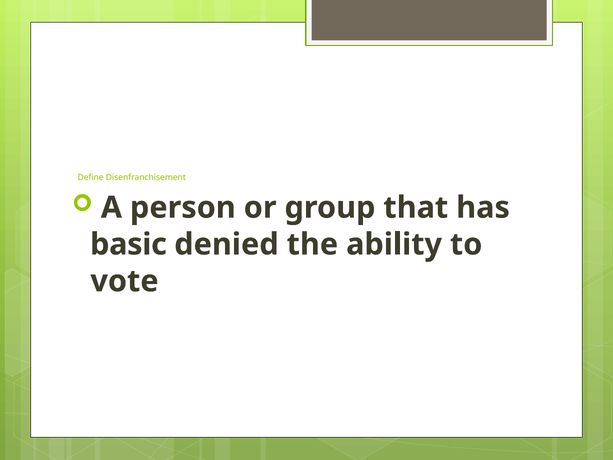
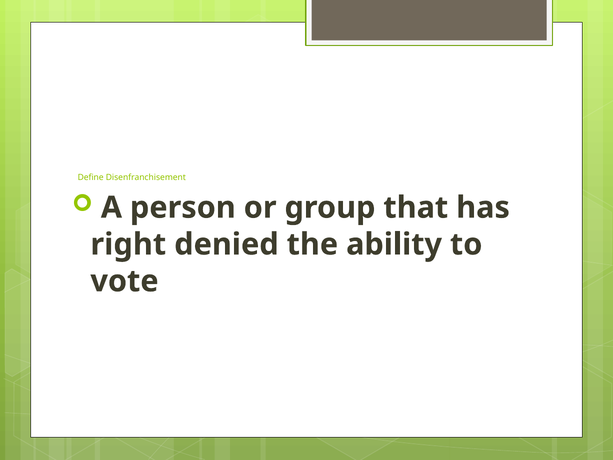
basic: basic -> right
